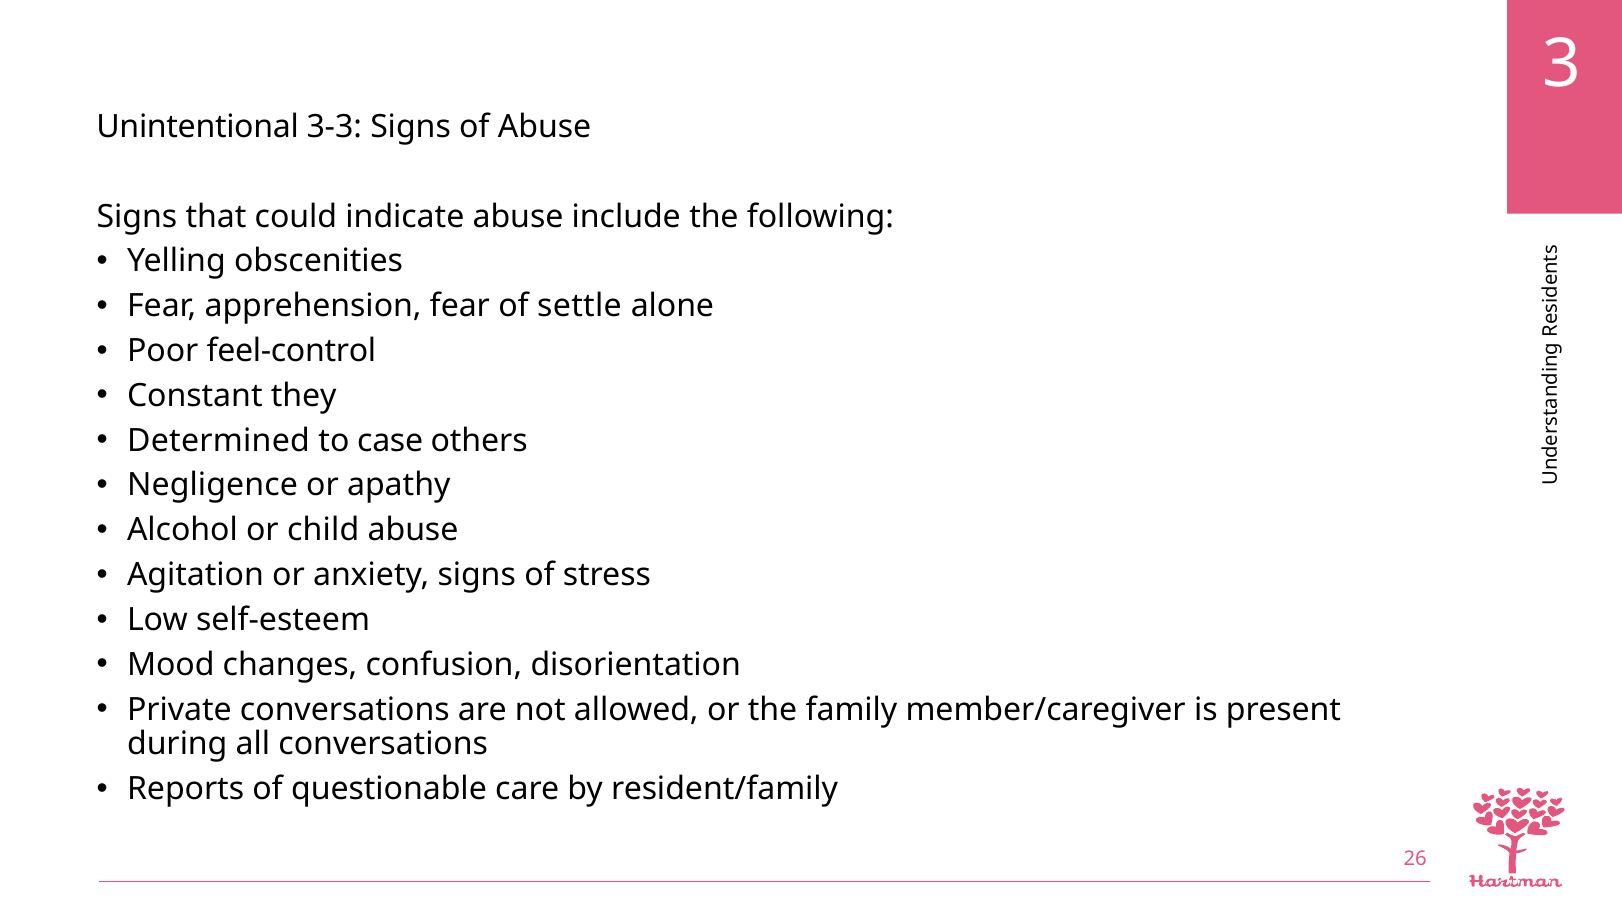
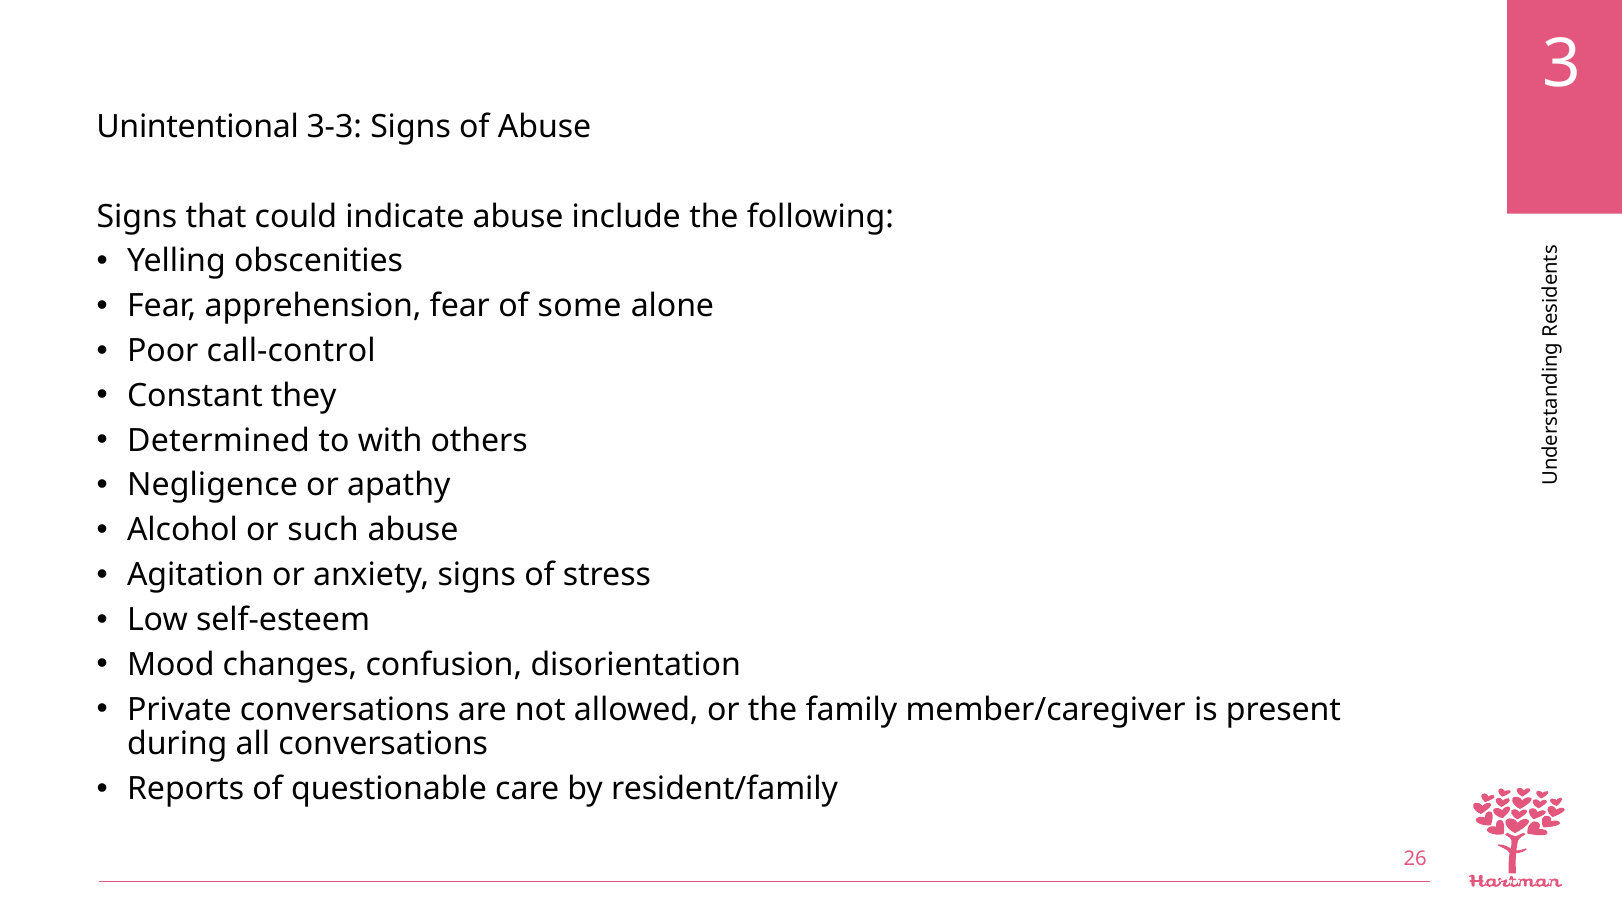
settle: settle -> some
feel-control: feel-control -> call-control
case: case -> with
child: child -> such
